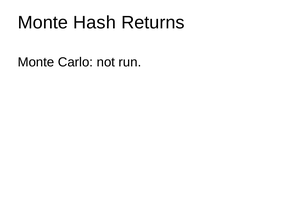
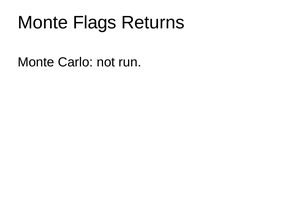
Hash: Hash -> Flags
